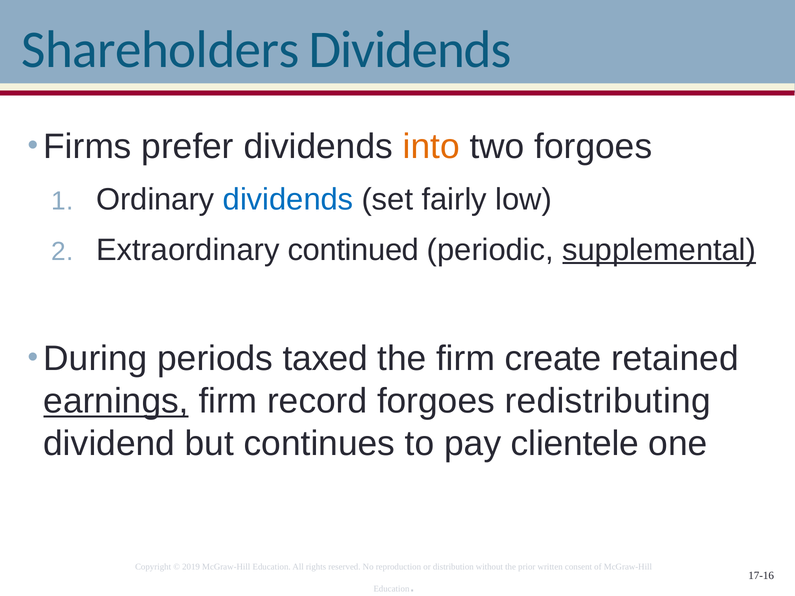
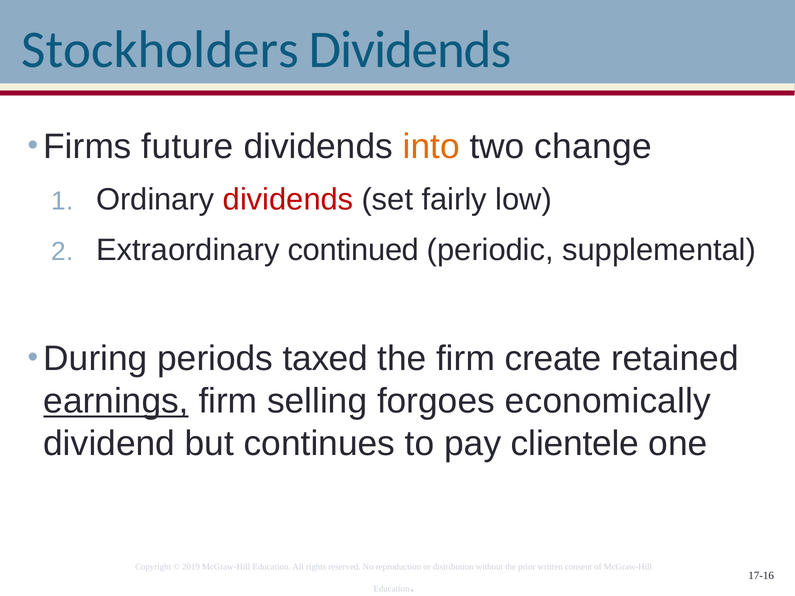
Shareholders: Shareholders -> Stockholders
prefer: prefer -> future
two forgoes: forgoes -> change
dividends at (288, 200) colour: blue -> red
supplemental underline: present -> none
record: record -> selling
redistributing: redistributing -> economically
